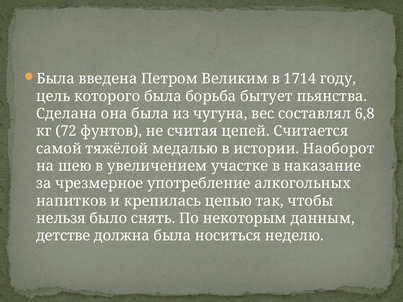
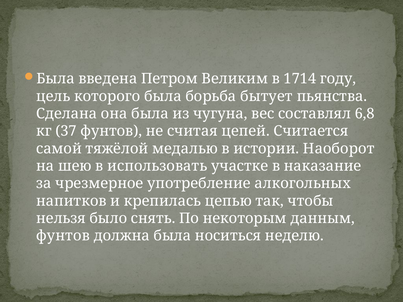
72: 72 -> 37
увеличением: увеличением -> использовать
детстве at (63, 236): детстве -> фунтов
